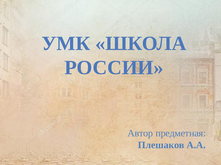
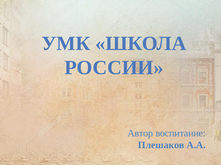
предметная: предметная -> воспитание
